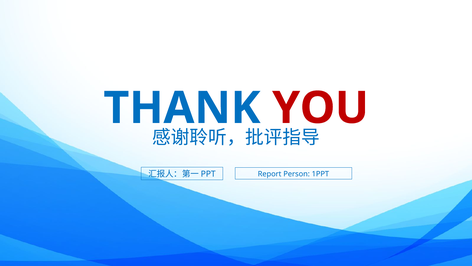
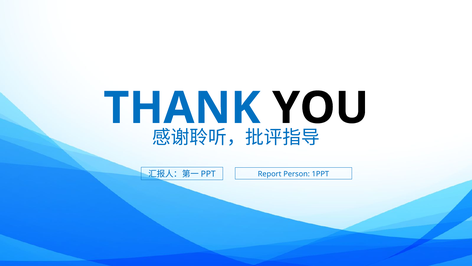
YOU colour: red -> black
